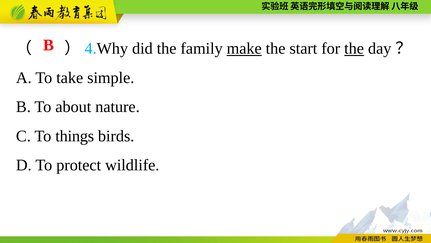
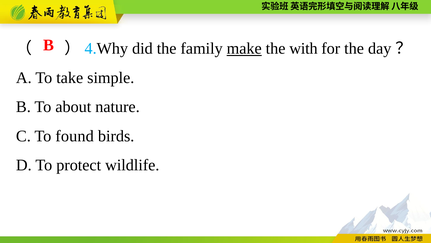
start: start -> with
the at (354, 49) underline: present -> none
things: things -> found
